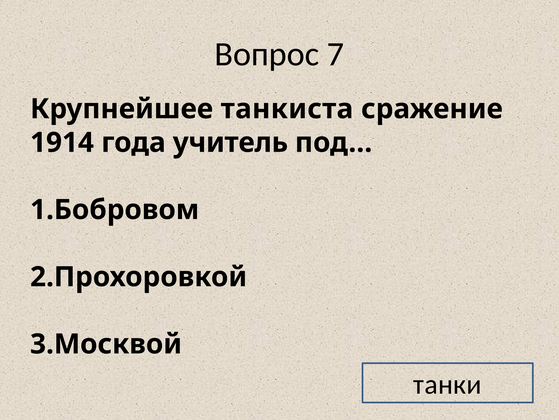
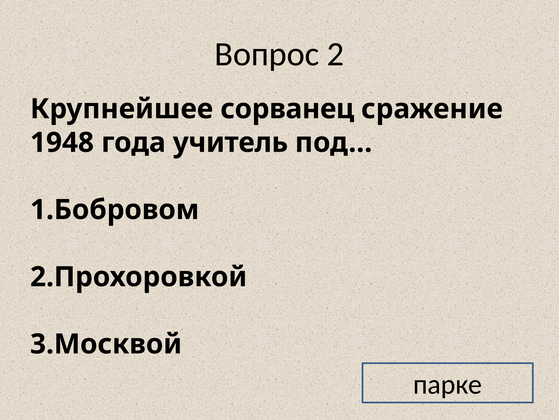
7: 7 -> 2
танкиста: танкиста -> сорванец
1914: 1914 -> 1948
танки: танки -> парке
